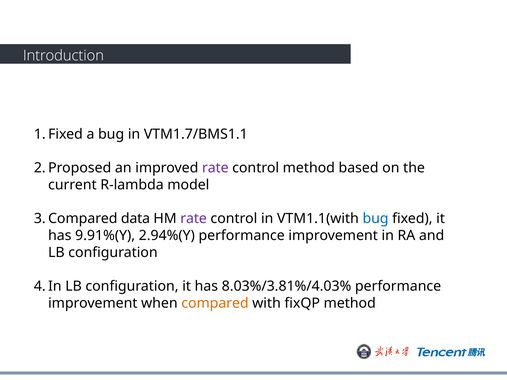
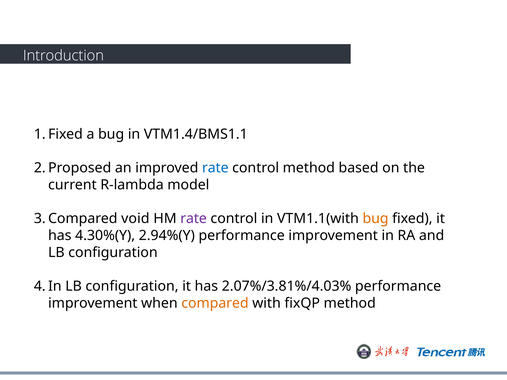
VTM1.7/BMS1.1: VTM1.7/BMS1.1 -> VTM1.4/BMS1.1
rate at (215, 168) colour: purple -> blue
data: data -> void
bug at (376, 219) colour: blue -> orange
9.91%(Y: 9.91%(Y -> 4.30%(Y
8.03%/3.81%/4.03%: 8.03%/3.81%/4.03% -> 2.07%/3.81%/4.03%
